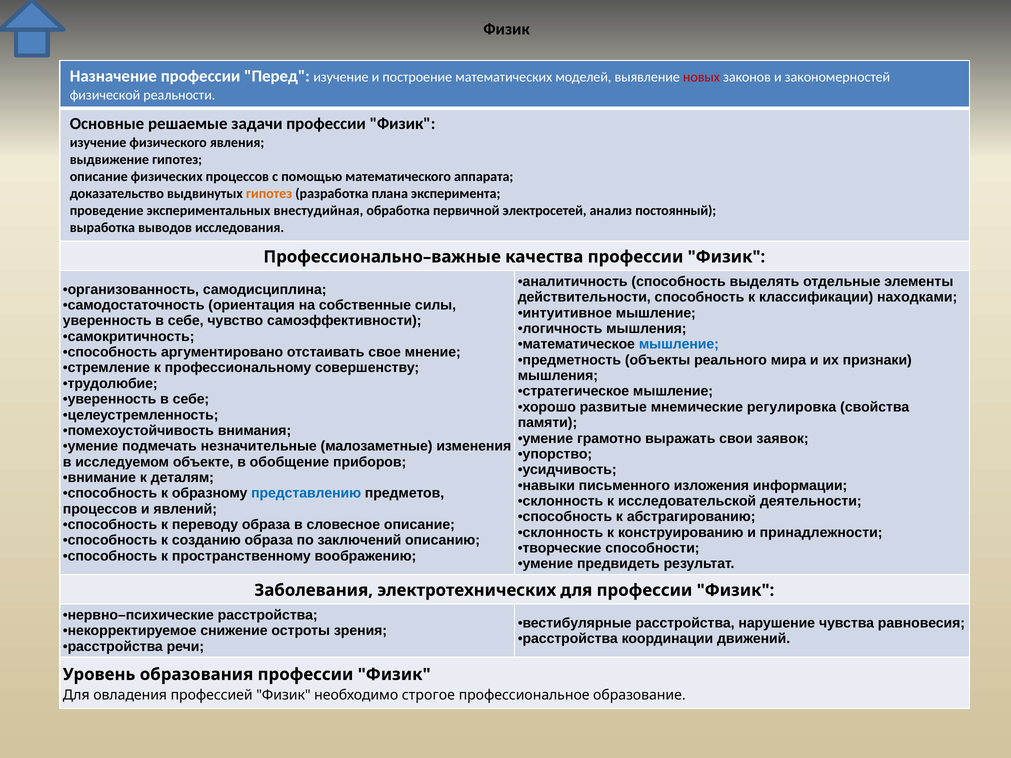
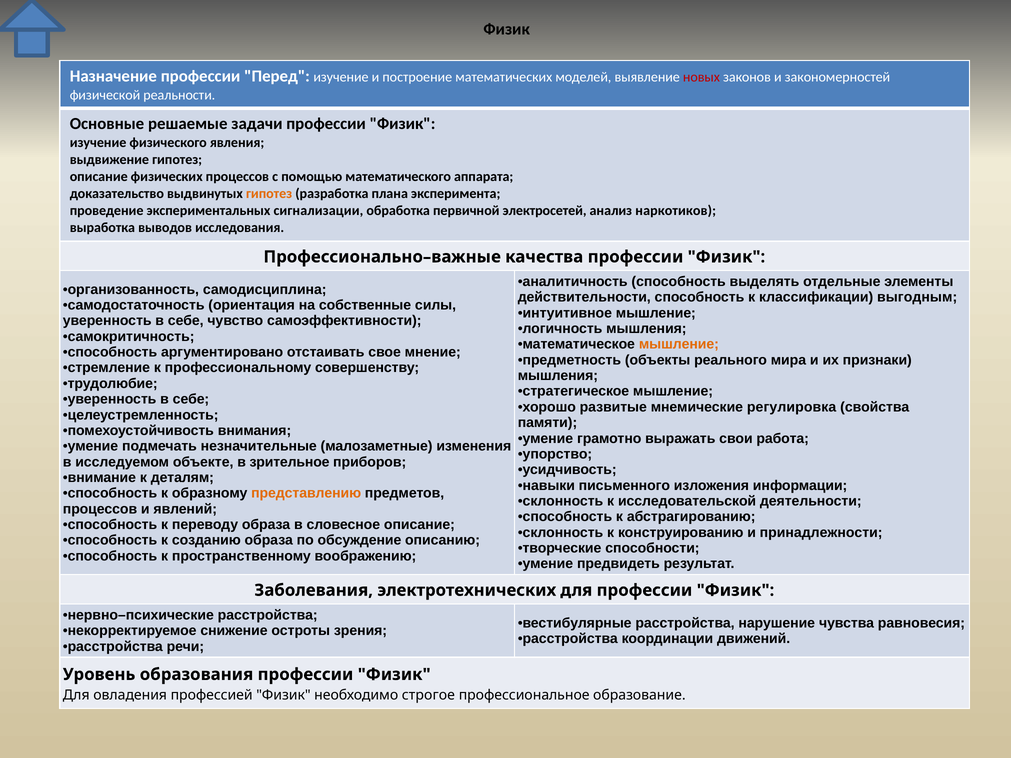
внестудийная: внестудийная -> сигнализации
постоянный: постоянный -> наркотиков
находками: находками -> выгодным
мышление at (679, 344) colour: blue -> orange
заявок: заявок -> работа
обобщение: обобщение -> зрительное
представлению colour: blue -> orange
заключений: заключений -> обсуждение
